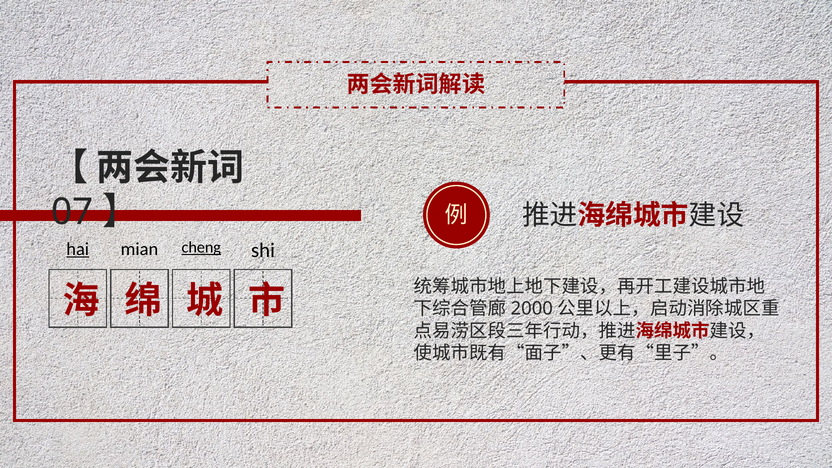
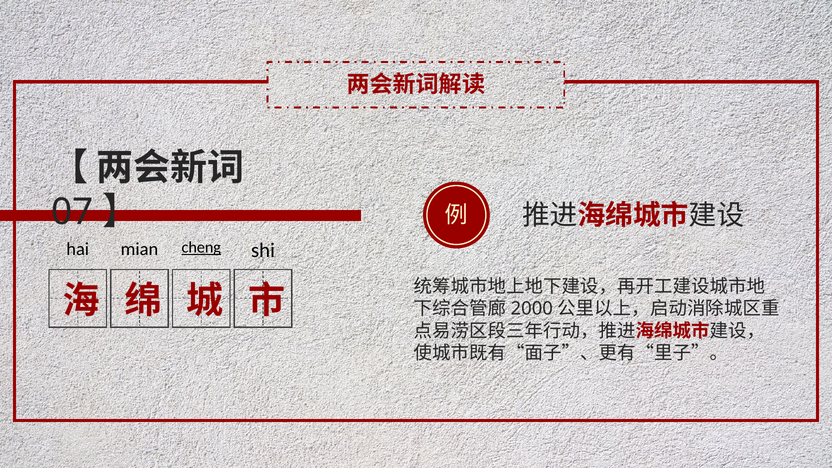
hai underline: present -> none
